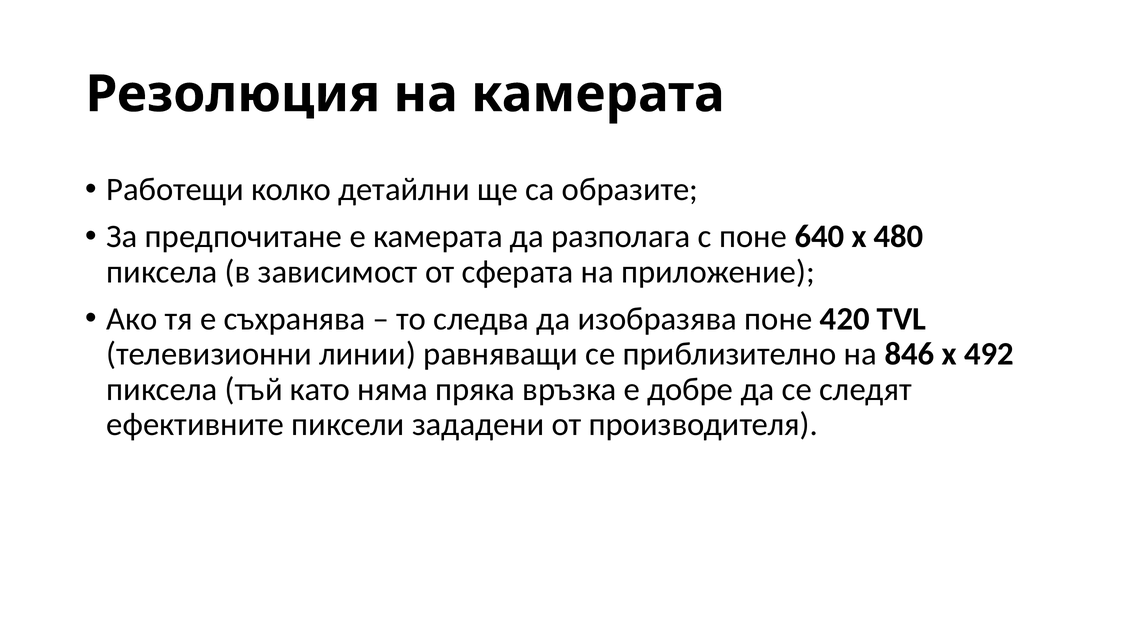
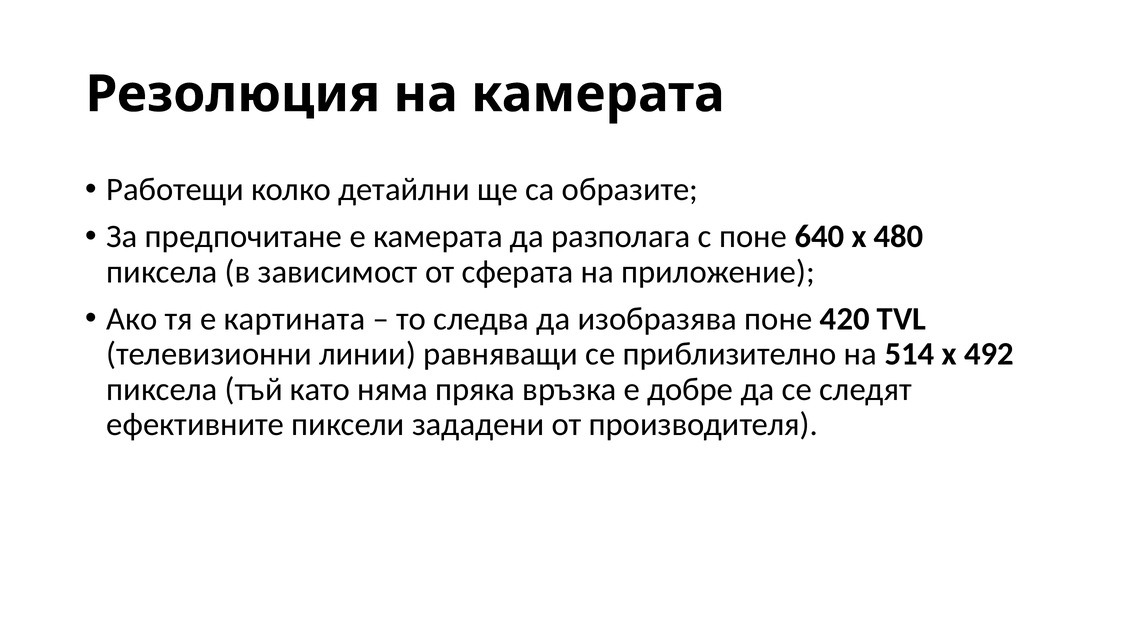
съхранява: съхранява -> картината
846: 846 -> 514
